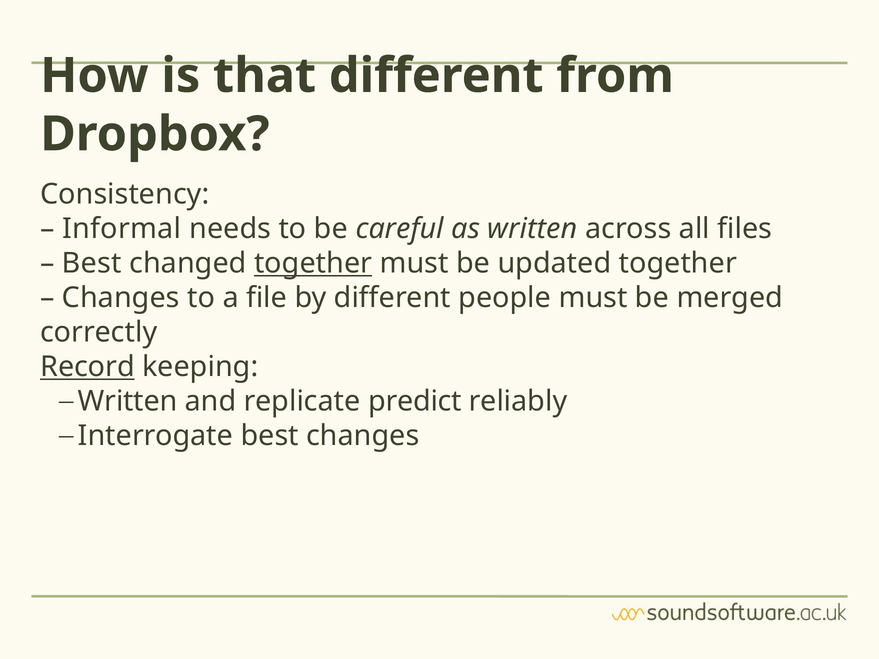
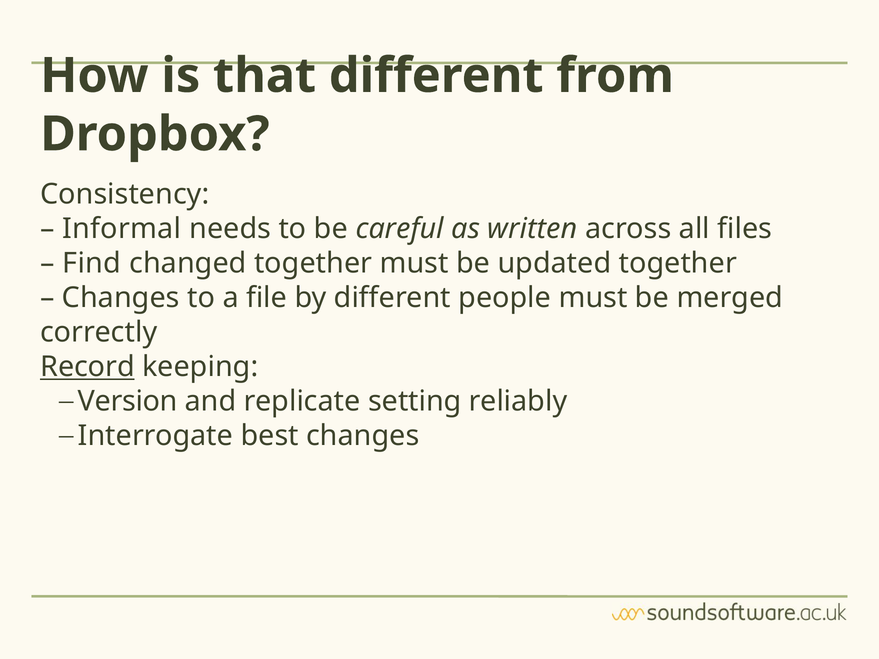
Best at (92, 263): Best -> Find
together at (313, 263) underline: present -> none
Written at (128, 402): Written -> Version
predict: predict -> setting
